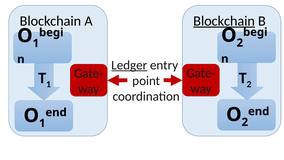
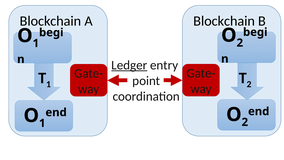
Blockchain at (224, 21) underline: present -> none
